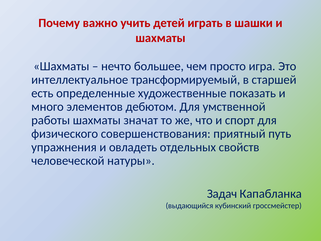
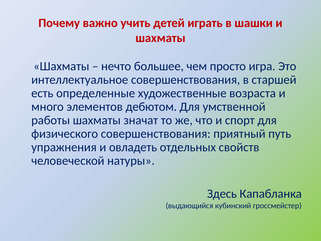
интеллектуальное трансформируемый: трансформируемый -> совершенствования
показать: показать -> возраста
Задач: Задач -> Здесь
